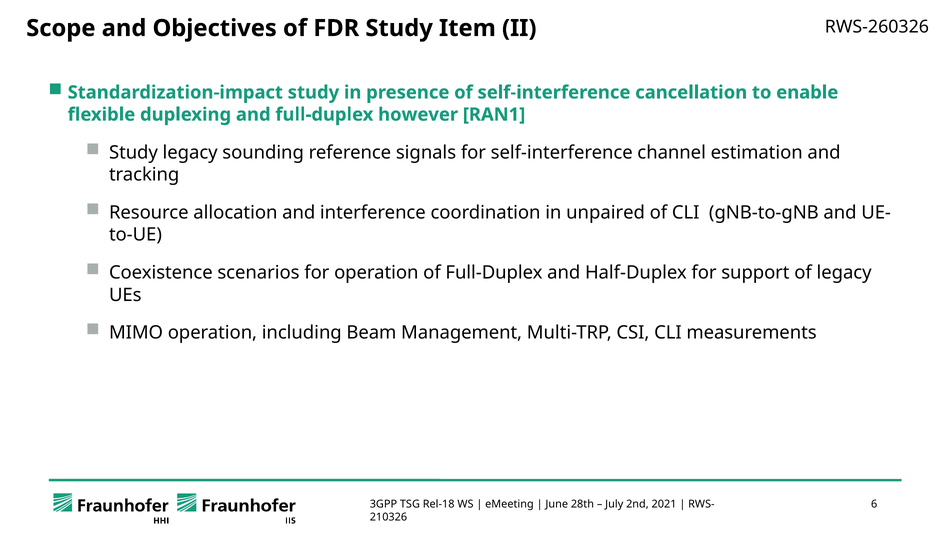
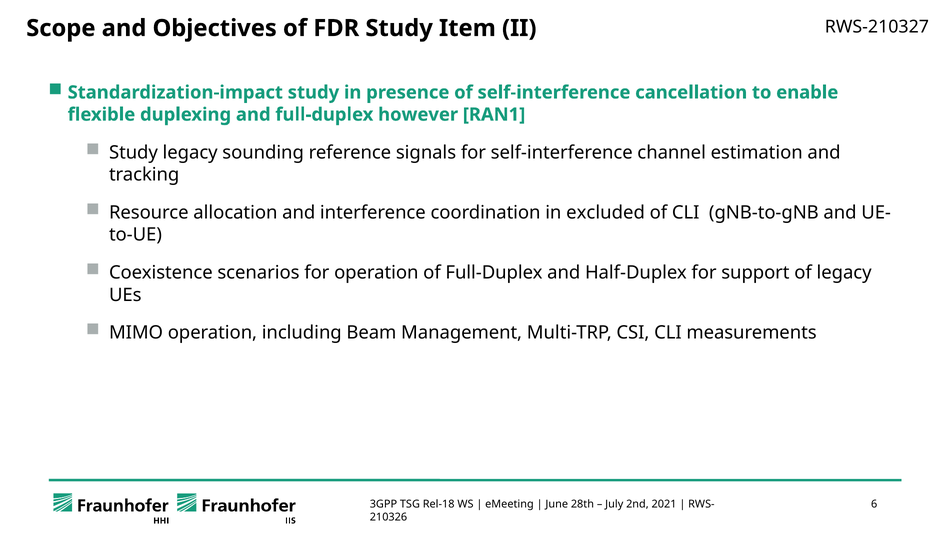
RWS-260326: RWS-260326 -> RWS-210327
coordination in unpaired: unpaired -> excluded
